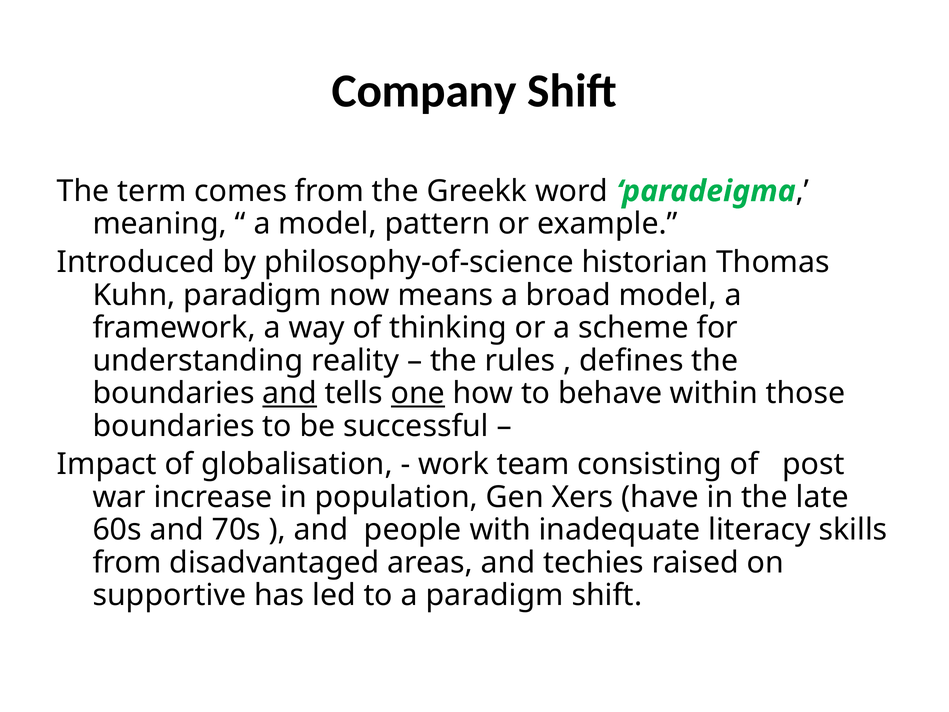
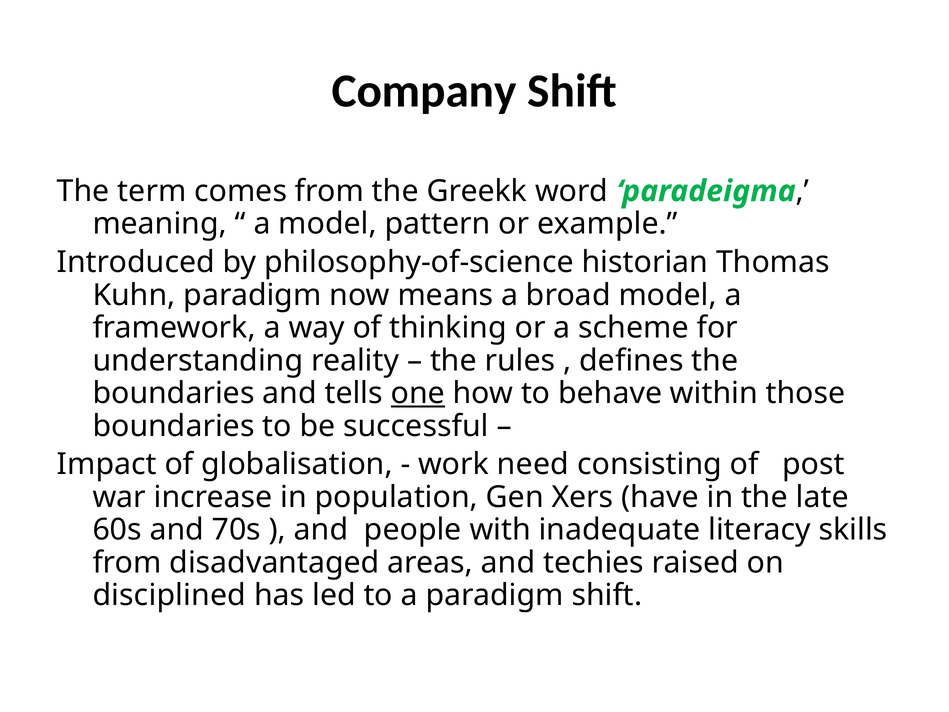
and at (290, 393) underline: present -> none
team: team -> need
supportive: supportive -> disciplined
